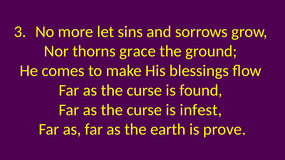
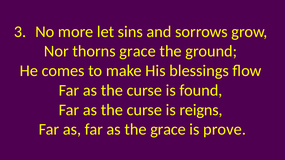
infest: infest -> reigns
the earth: earth -> grace
